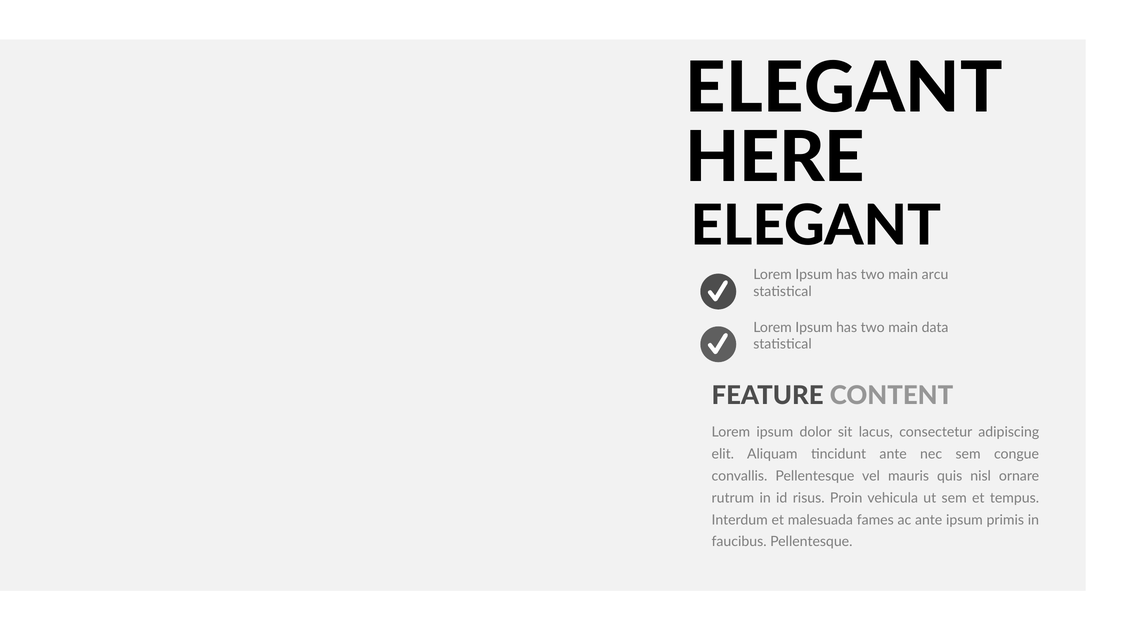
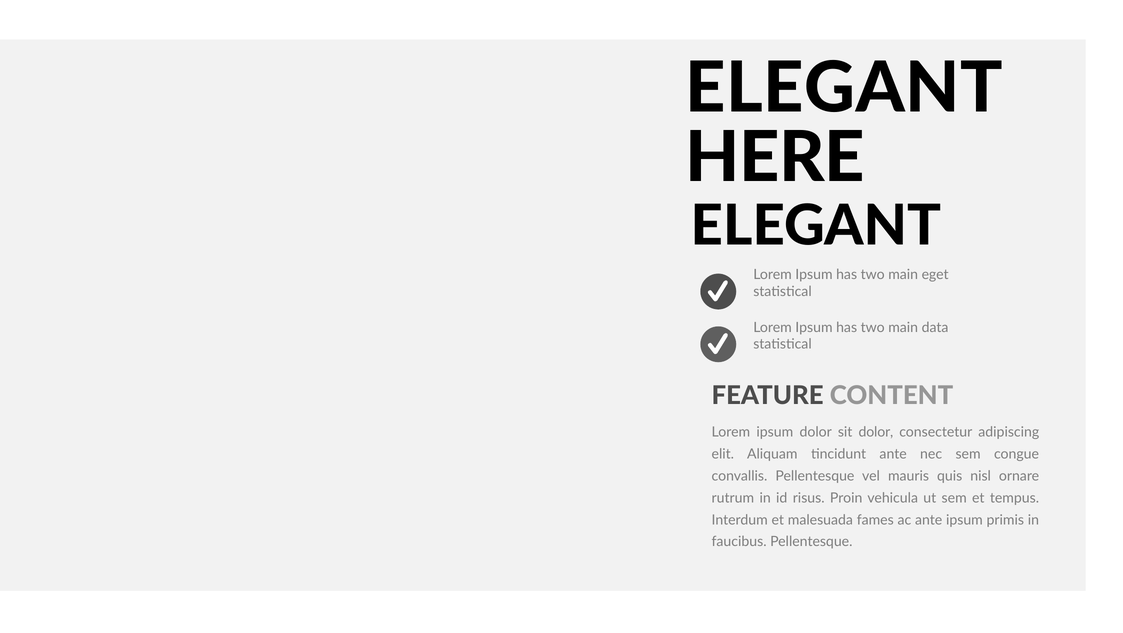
arcu: arcu -> eget
sit lacus: lacus -> dolor
